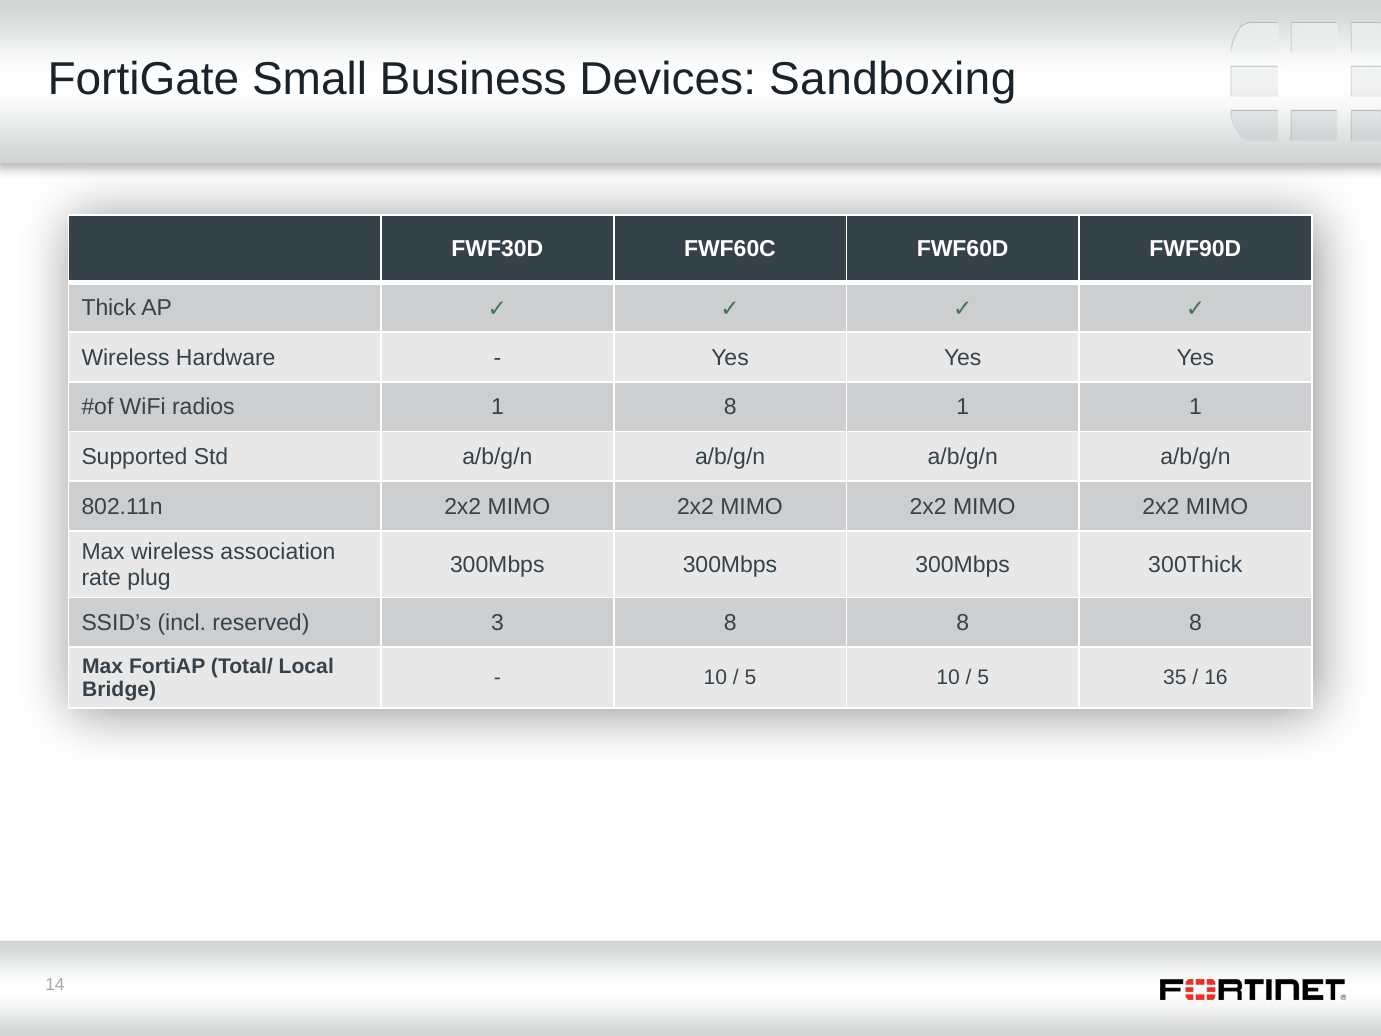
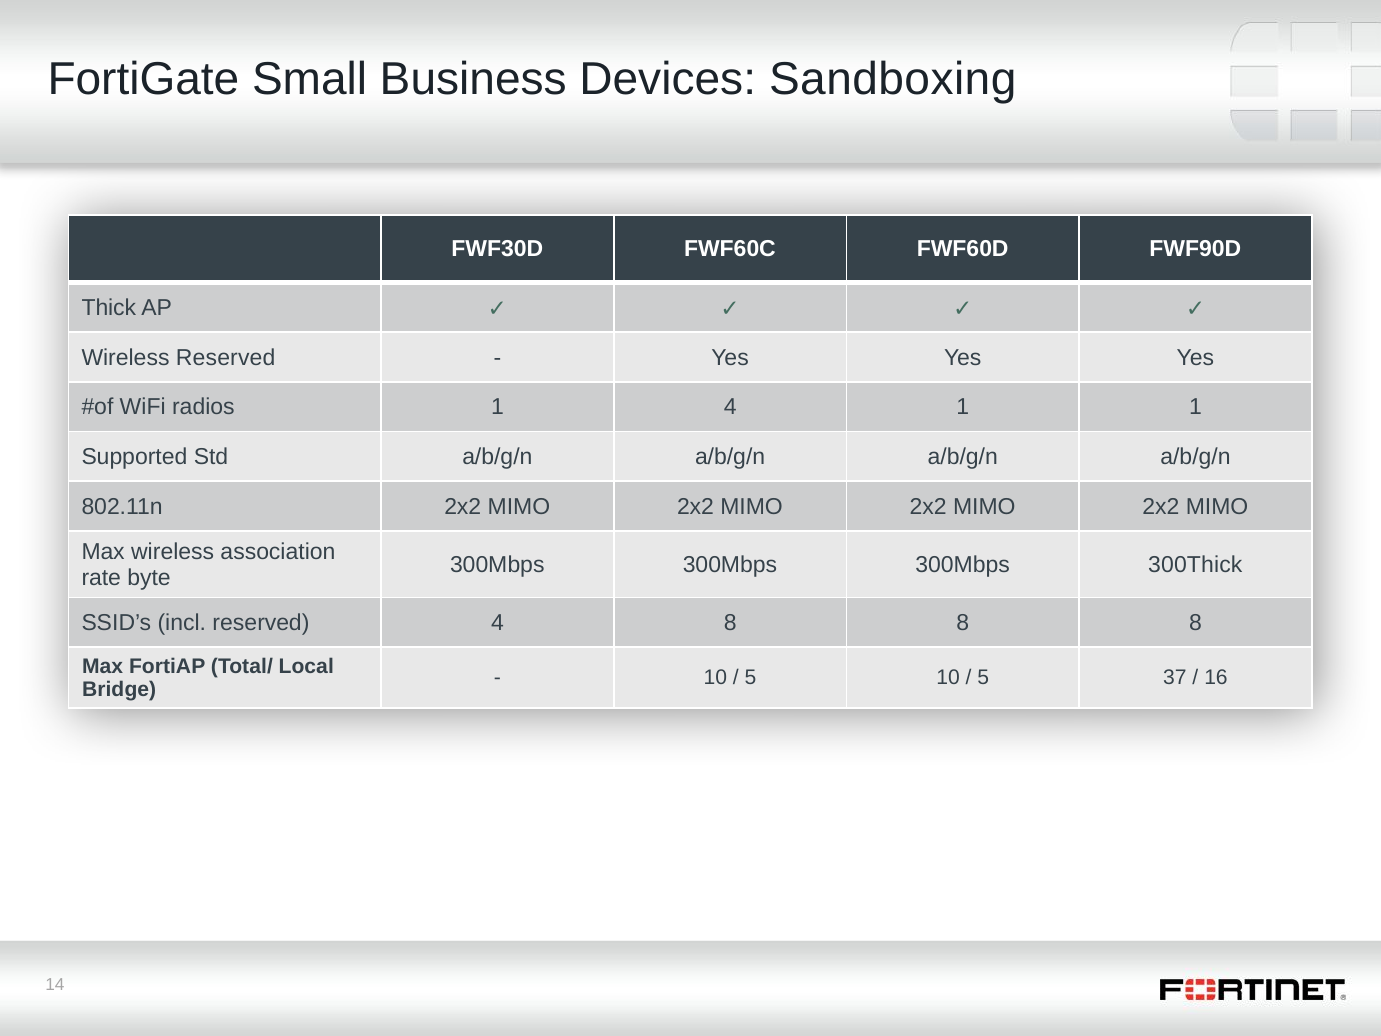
Wireless Hardware: Hardware -> Reserved
1 8: 8 -> 4
plug: plug -> byte
reserved 3: 3 -> 4
35: 35 -> 37
